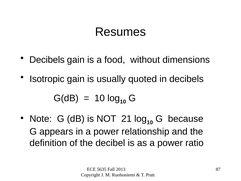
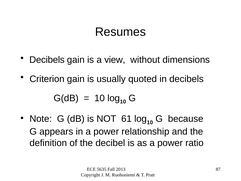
food: food -> view
Isotropic: Isotropic -> Criterion
21: 21 -> 61
